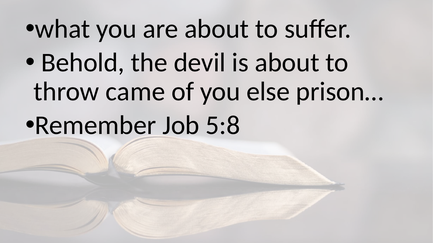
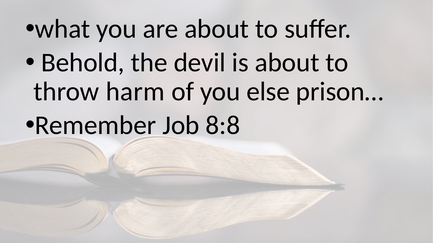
came: came -> harm
5:8: 5:8 -> 8:8
